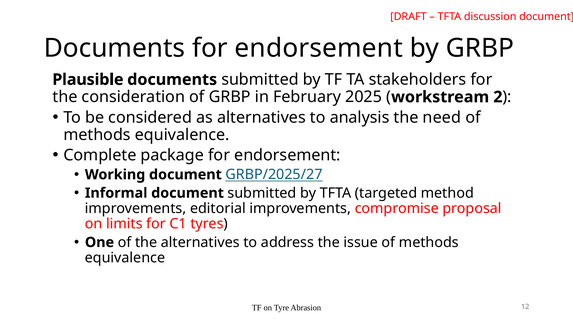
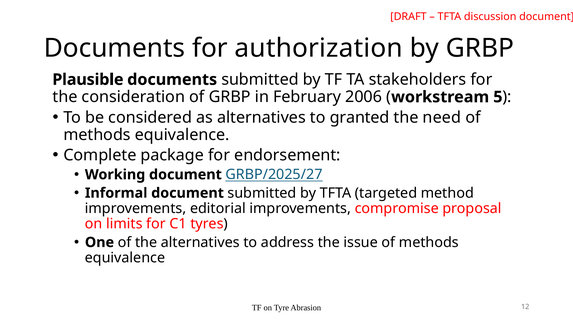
Documents for endorsement: endorsement -> authorization
2025: 2025 -> 2006
2: 2 -> 5
analysis: analysis -> granted
